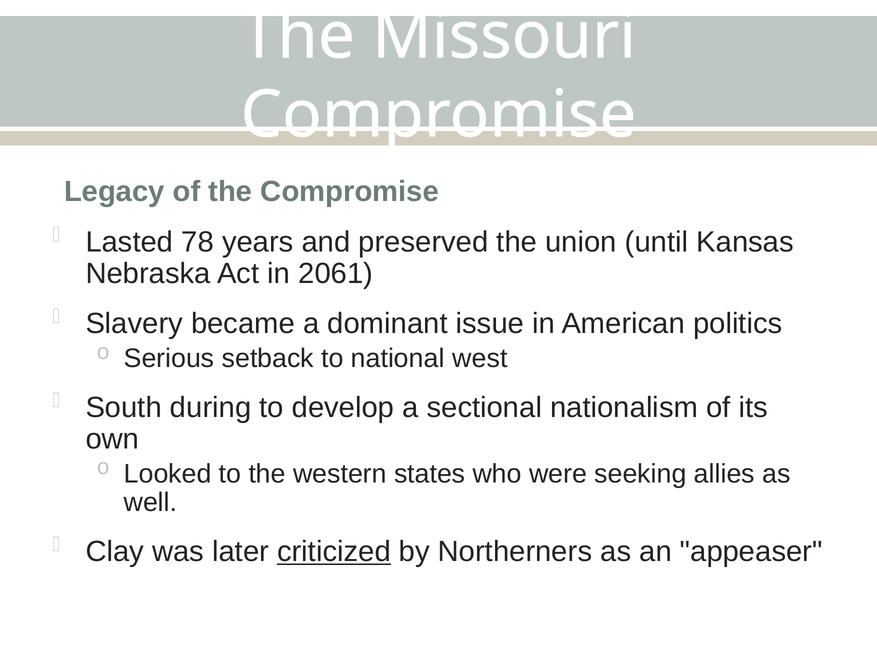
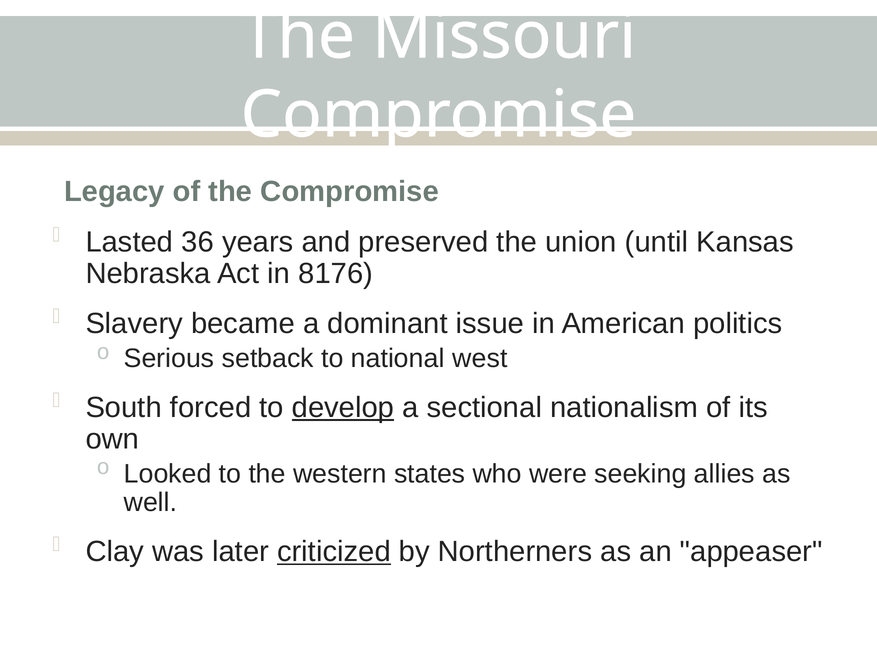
78: 78 -> 36
2061: 2061 -> 8176
during: during -> forced
develop underline: none -> present
